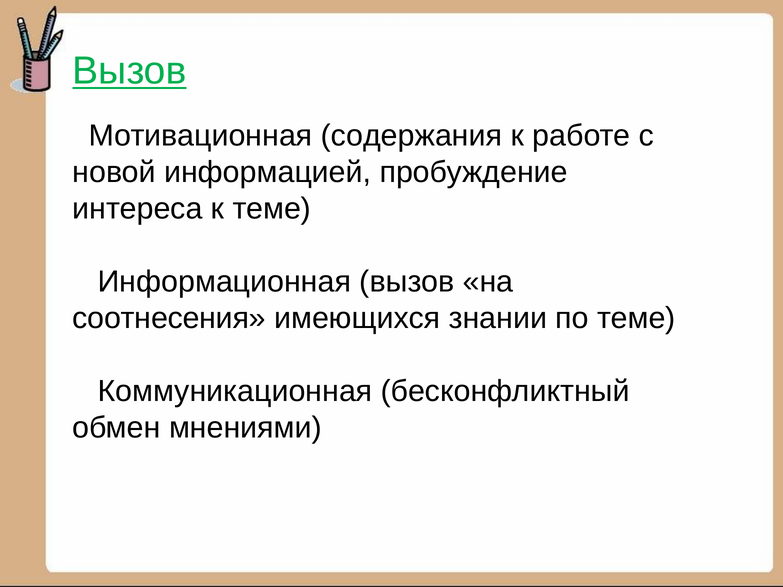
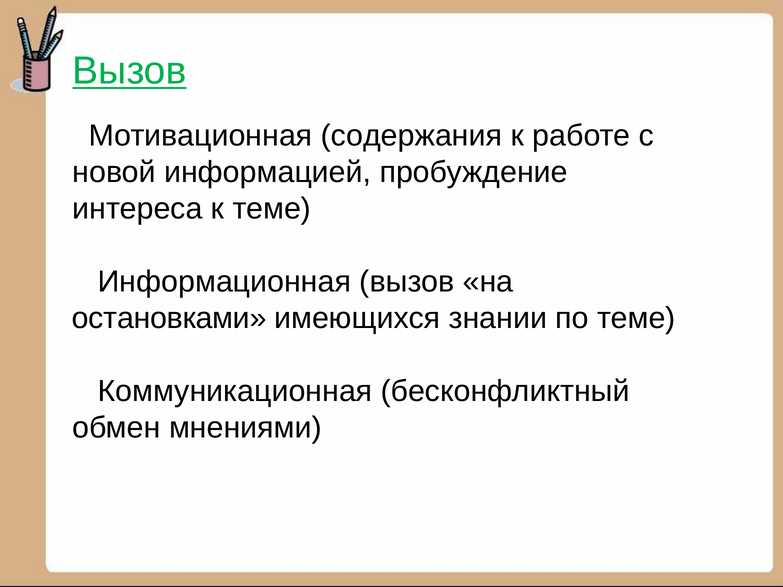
соотнесения: соотнесения -> остановками
